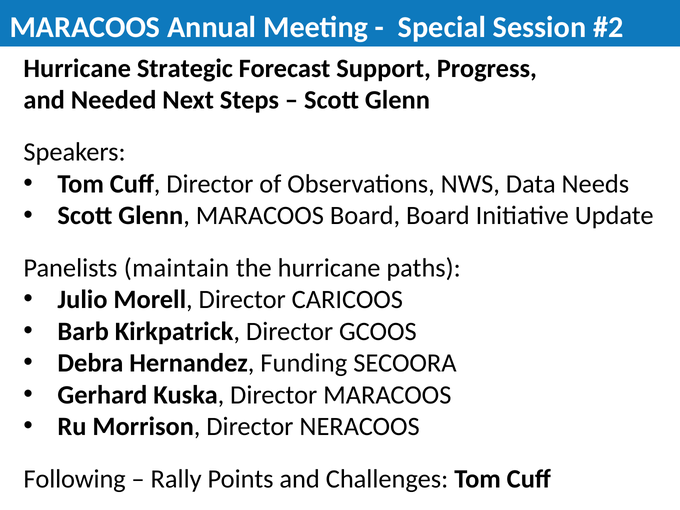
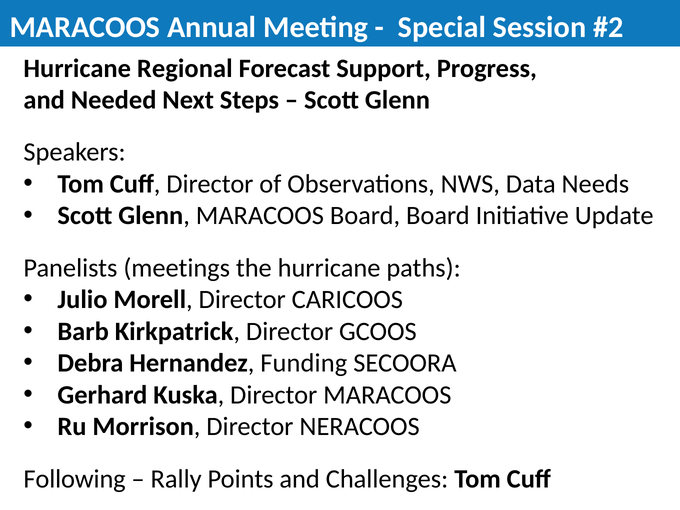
Strategic: Strategic -> Regional
maintain: maintain -> meetings
